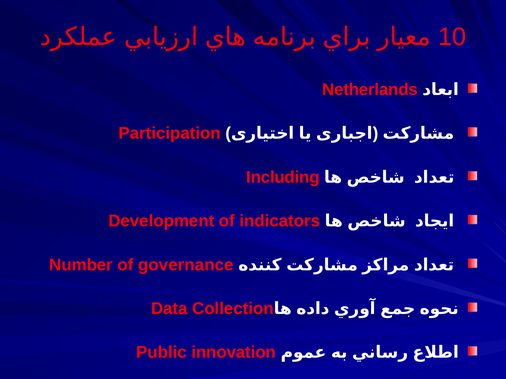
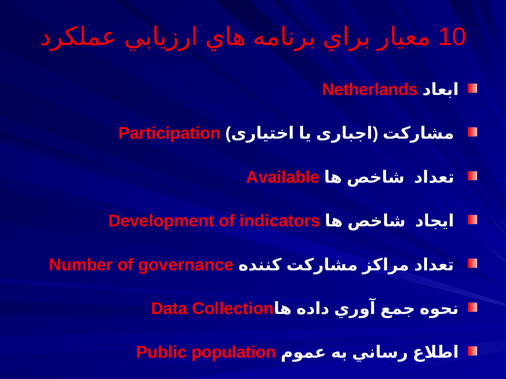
Including: Including -> Available
innovation: innovation -> population
